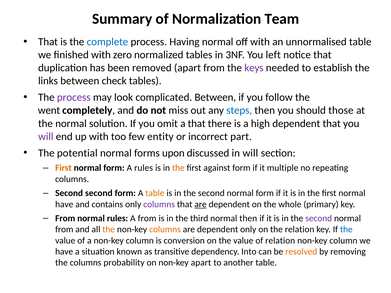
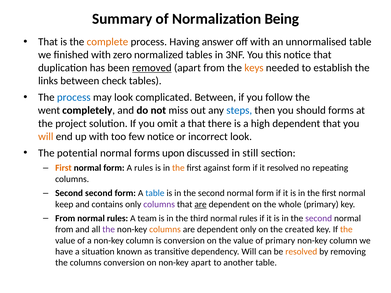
Team: Team -> Being
complete colour: blue -> orange
Having normal: normal -> answer
left: left -> this
removed underline: none -> present
keys colour: purple -> orange
process at (74, 97) colour: purple -> blue
should those: those -> forms
the normal: normal -> project
will at (46, 137) colour: purple -> orange
few entity: entity -> notice
incorrect part: part -> look
in will: will -> still
it multiple: multiple -> resolved
table at (155, 193) colour: orange -> blue
have at (64, 204): have -> keep
A from: from -> team
third normal then: then -> rules
the at (109, 230) colour: orange -> purple
the relation: relation -> created
the at (346, 230) colour: blue -> orange
of relation: relation -> primary
dependency Into: Into -> Will
columns probability: probability -> conversion
